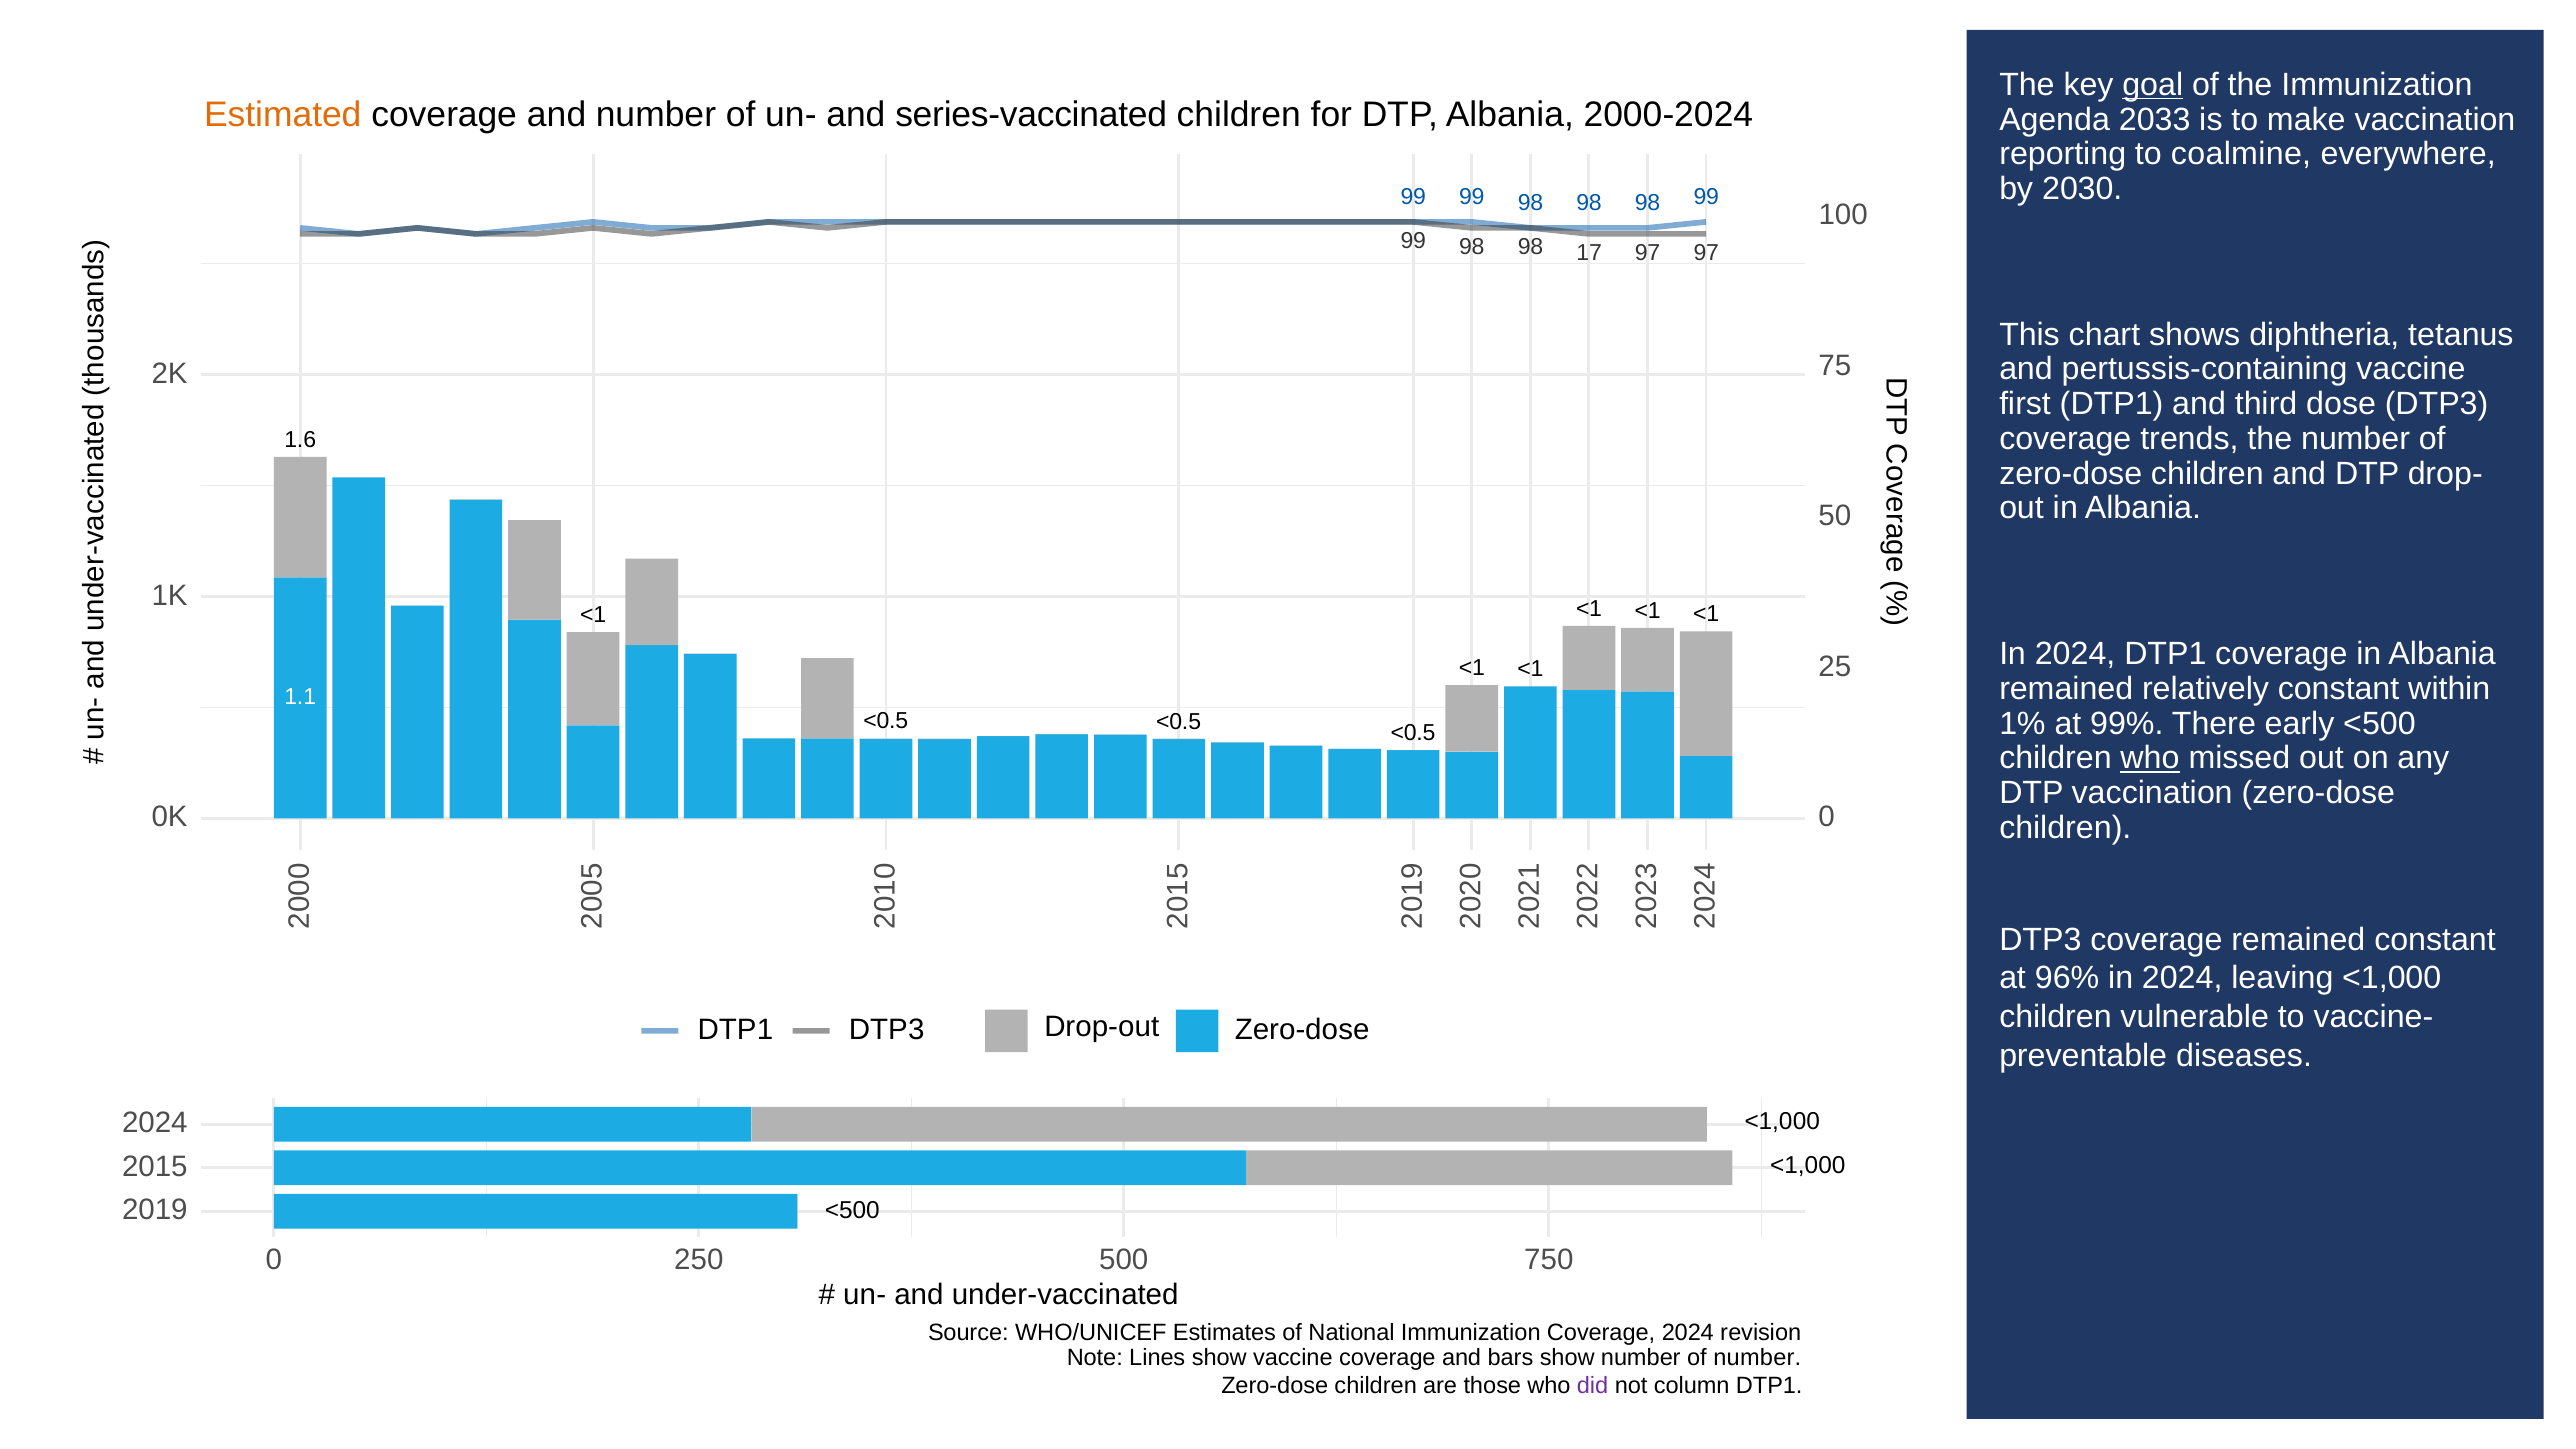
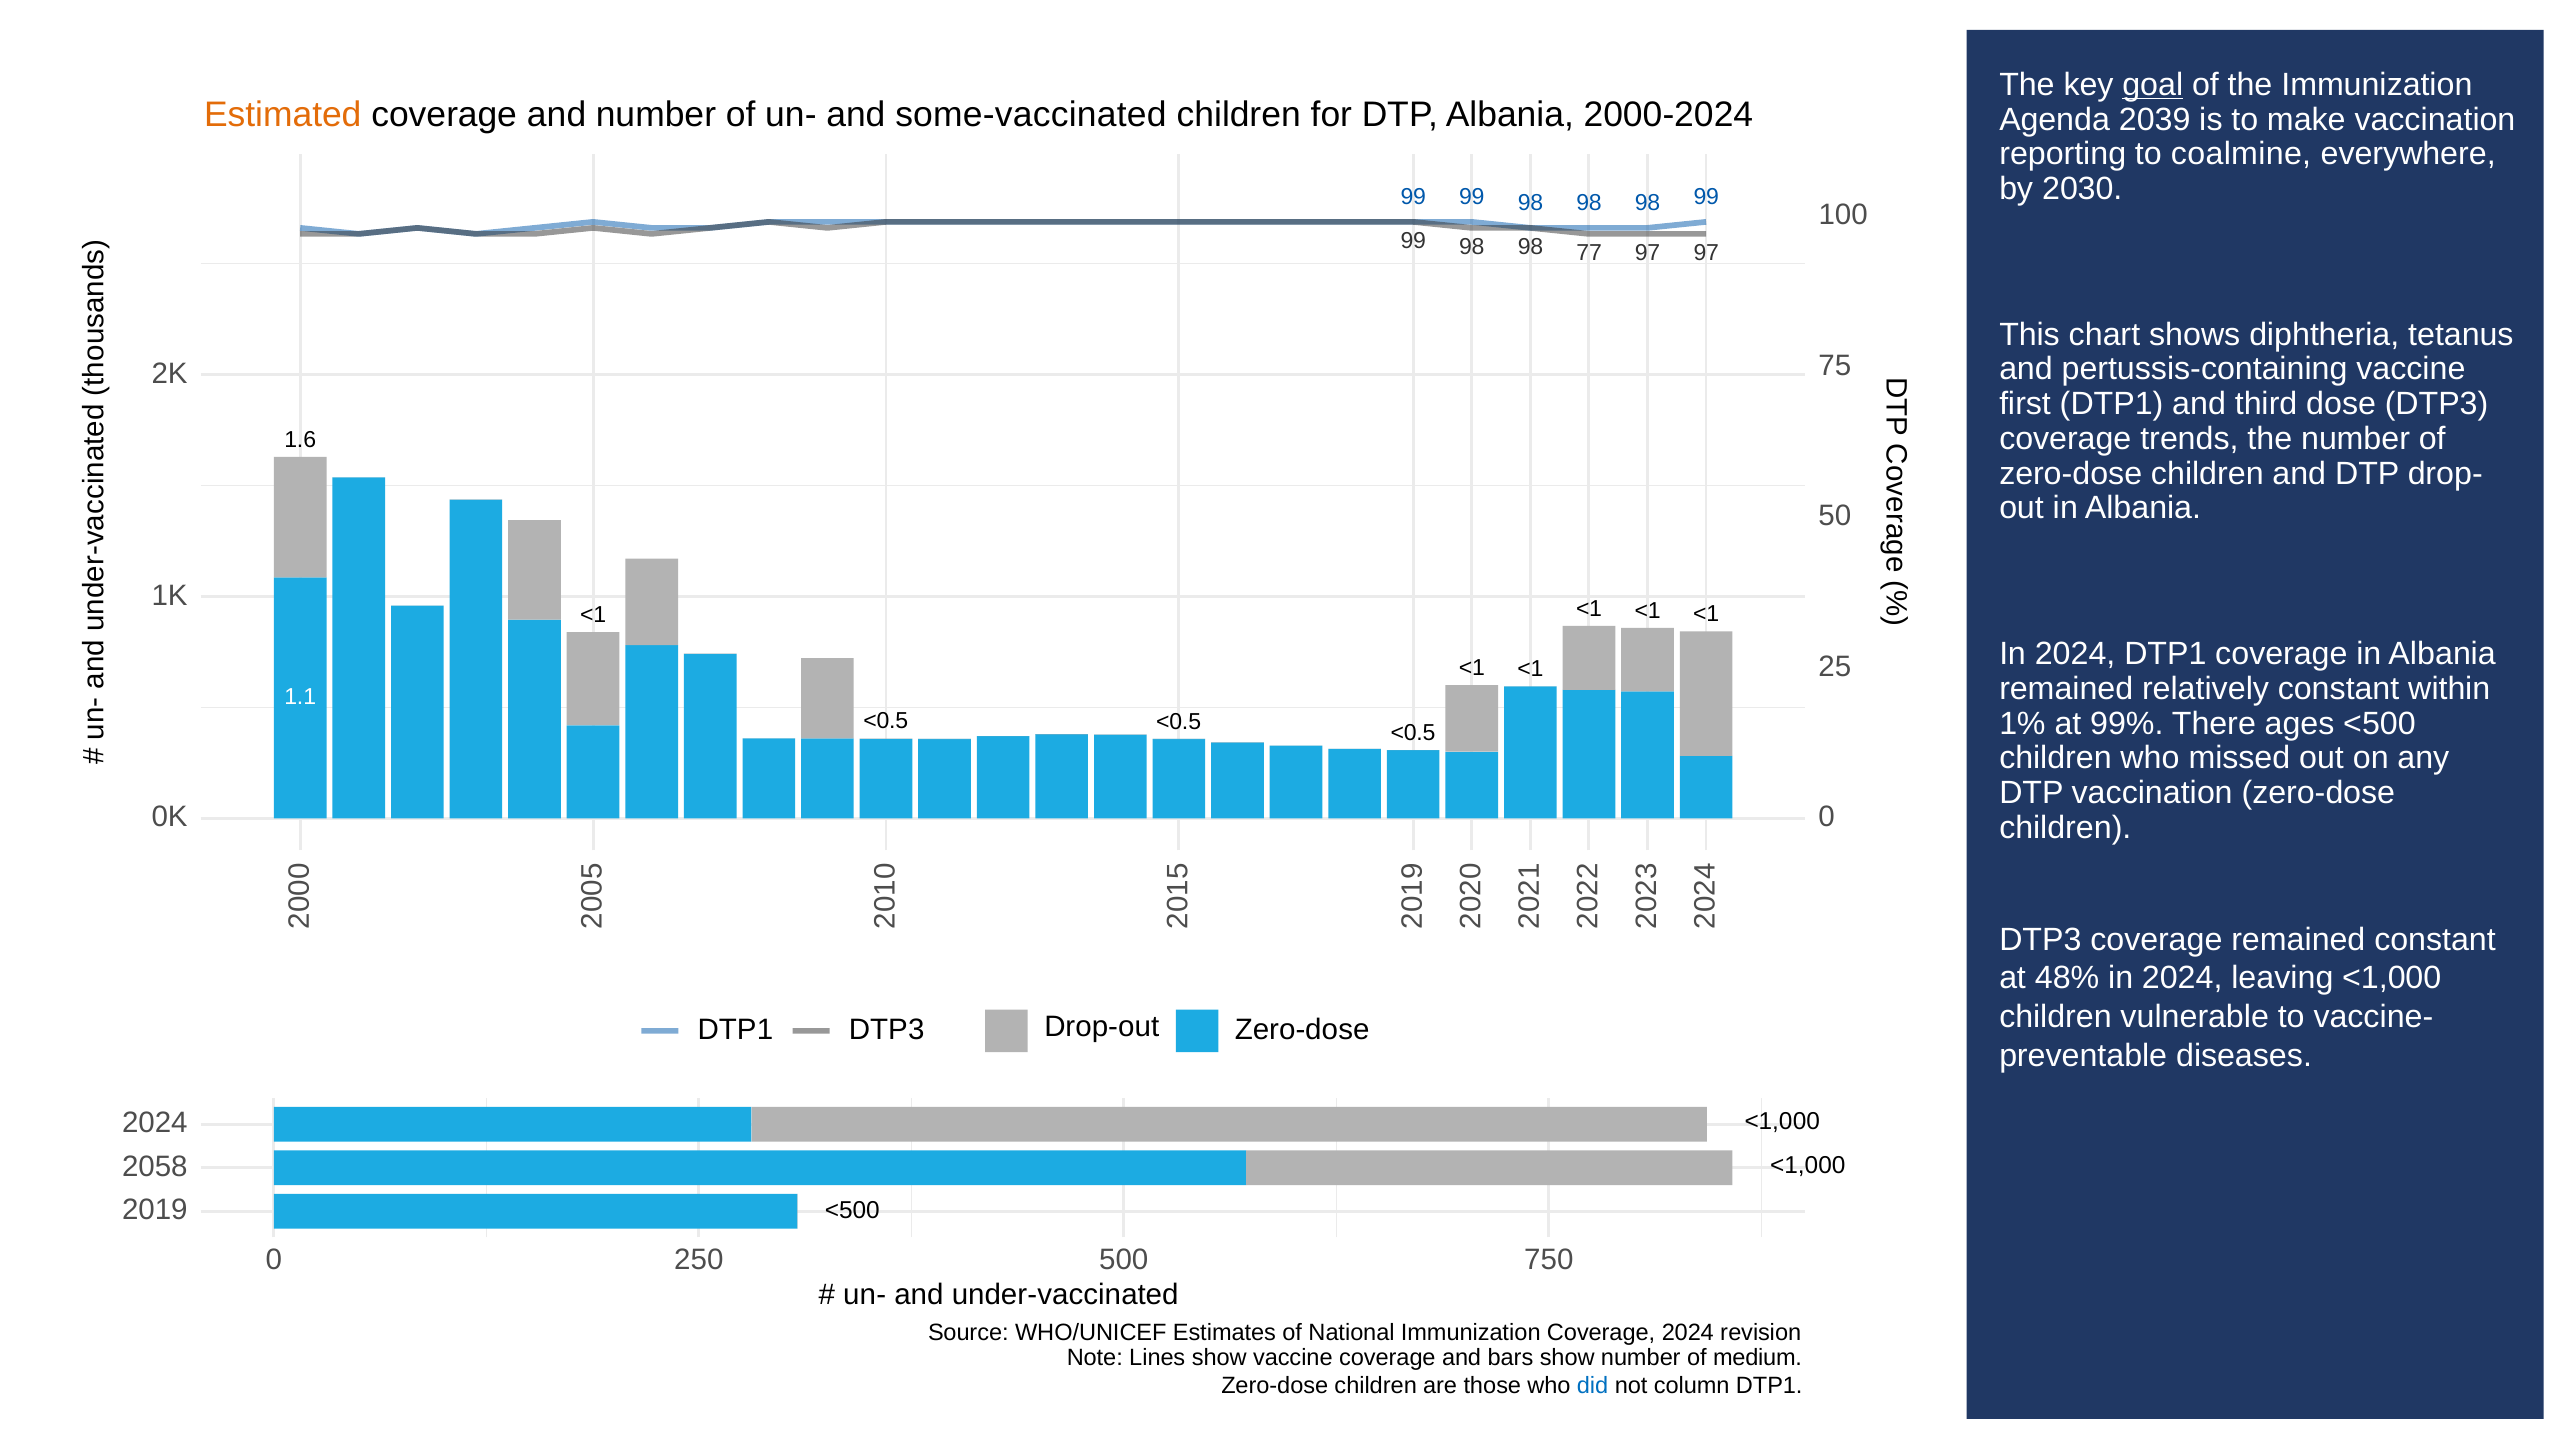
series-vaccinated: series-vaccinated -> some-vaccinated
2033: 2033 -> 2039
17: 17 -> 77
early: early -> ages
who at (2150, 758) underline: present -> none
96%: 96% -> 48%
2015: 2015 -> 2058
of number: number -> medium
did colour: purple -> blue
